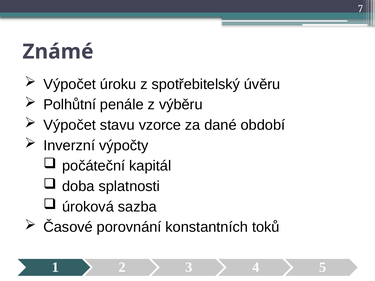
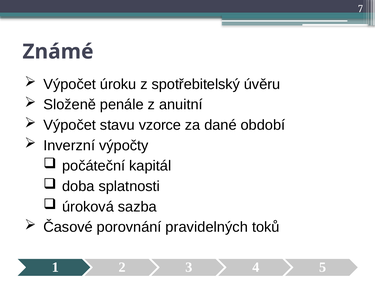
Polhůtní: Polhůtní -> Složeně
výběru: výběru -> anuitní
konstantních: konstantních -> pravidelných
